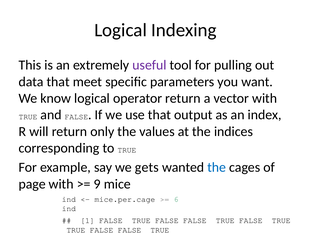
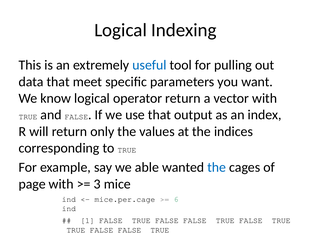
useful colour: purple -> blue
gets: gets -> able
9: 9 -> 3
